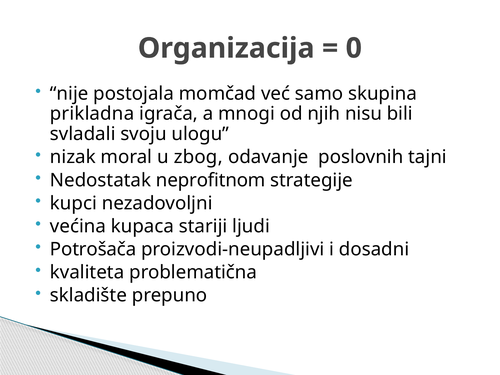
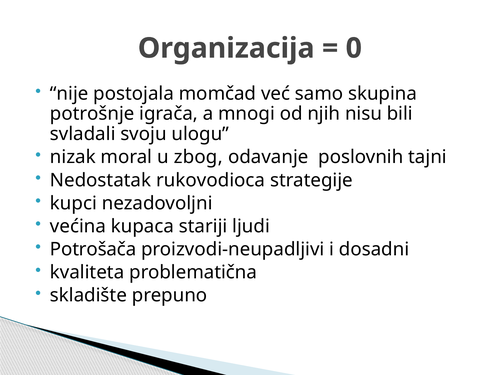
prikladna: prikladna -> potrošnje
neprofitnom: neprofitnom -> rukovodioca
